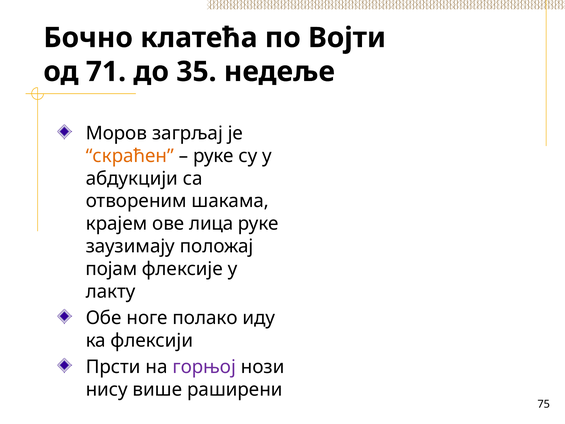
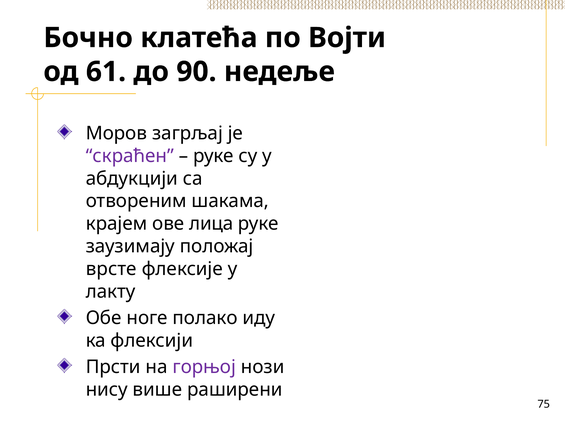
71: 71 -> 61
35: 35 -> 90
скраћен colour: orange -> purple
појам: појам -> врсте
